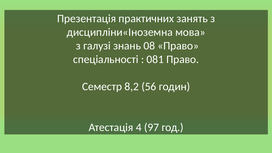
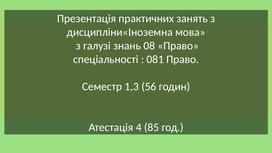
8,2: 8,2 -> 1,3
97: 97 -> 85
